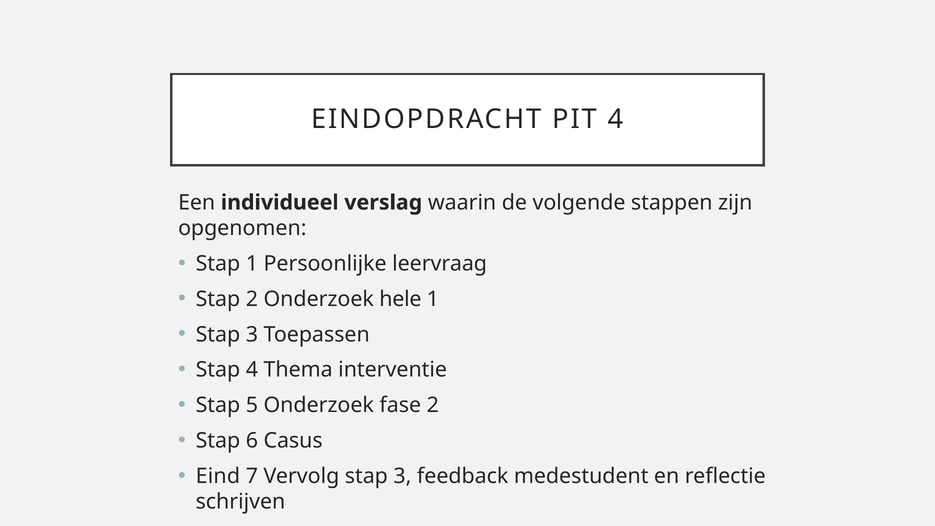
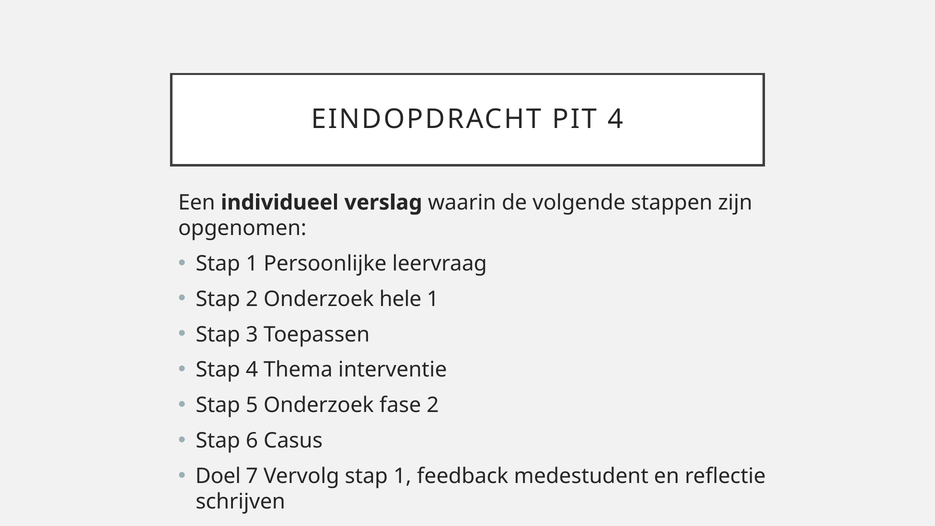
Eind: Eind -> Doel
Vervolg stap 3: 3 -> 1
